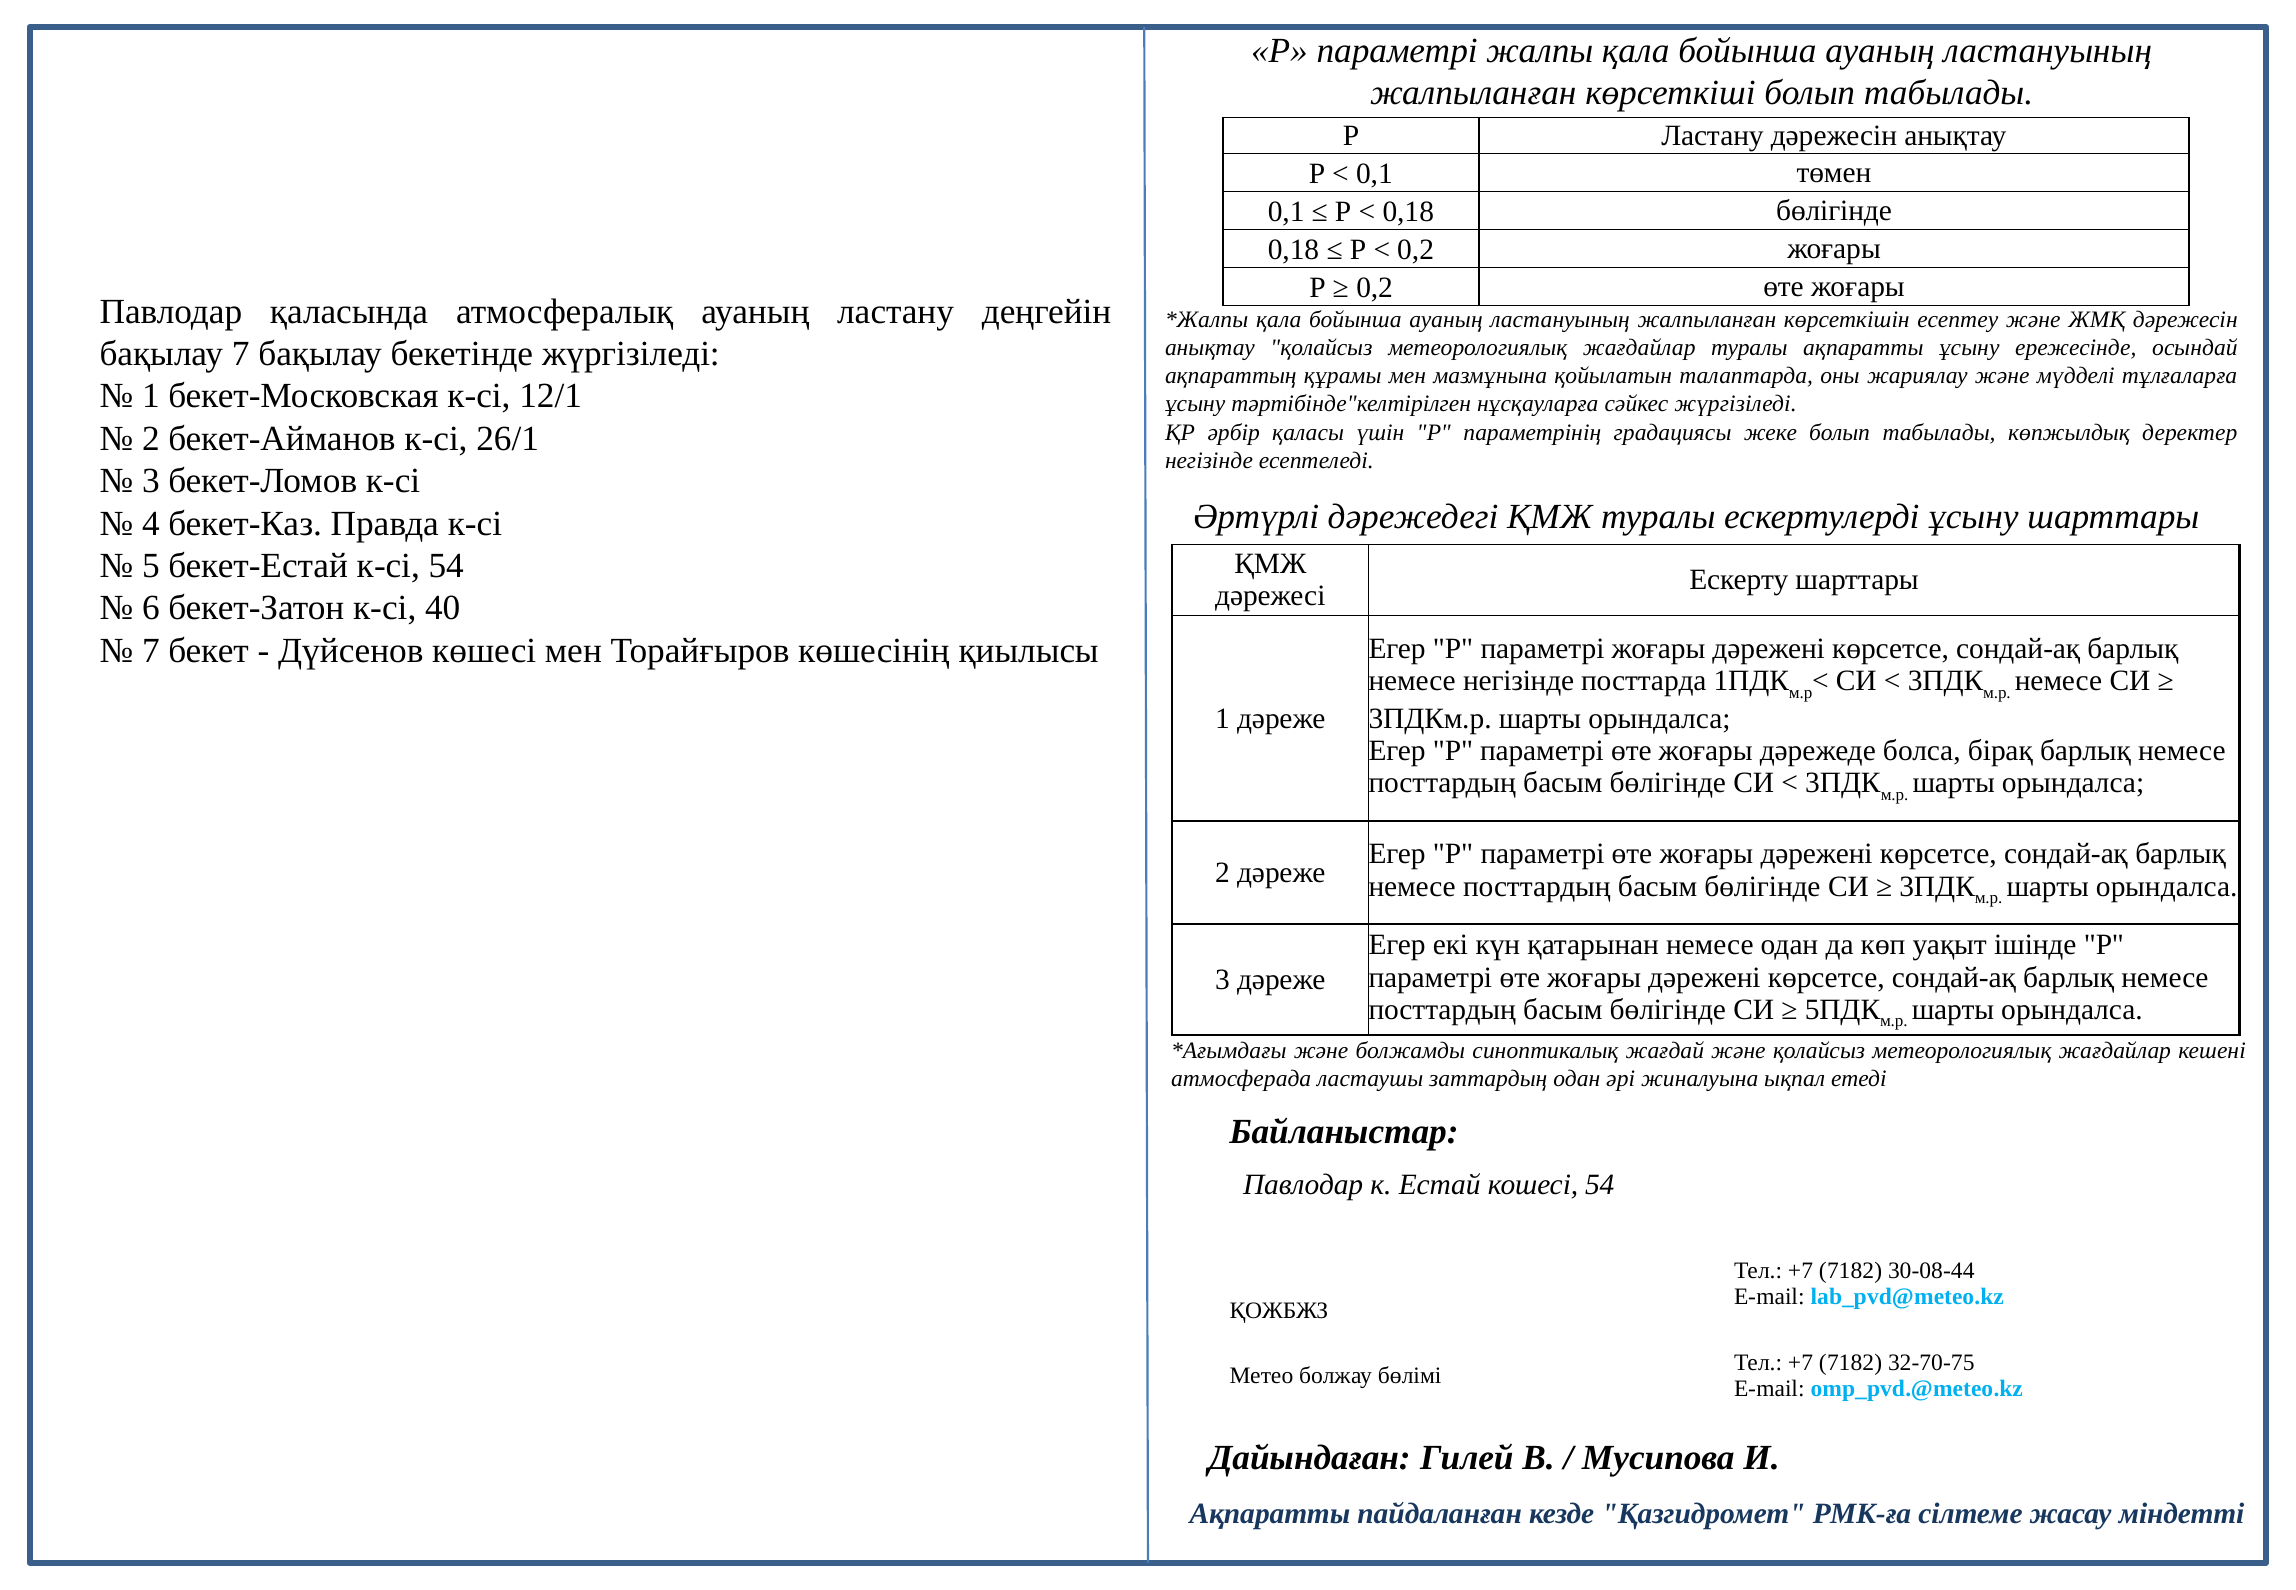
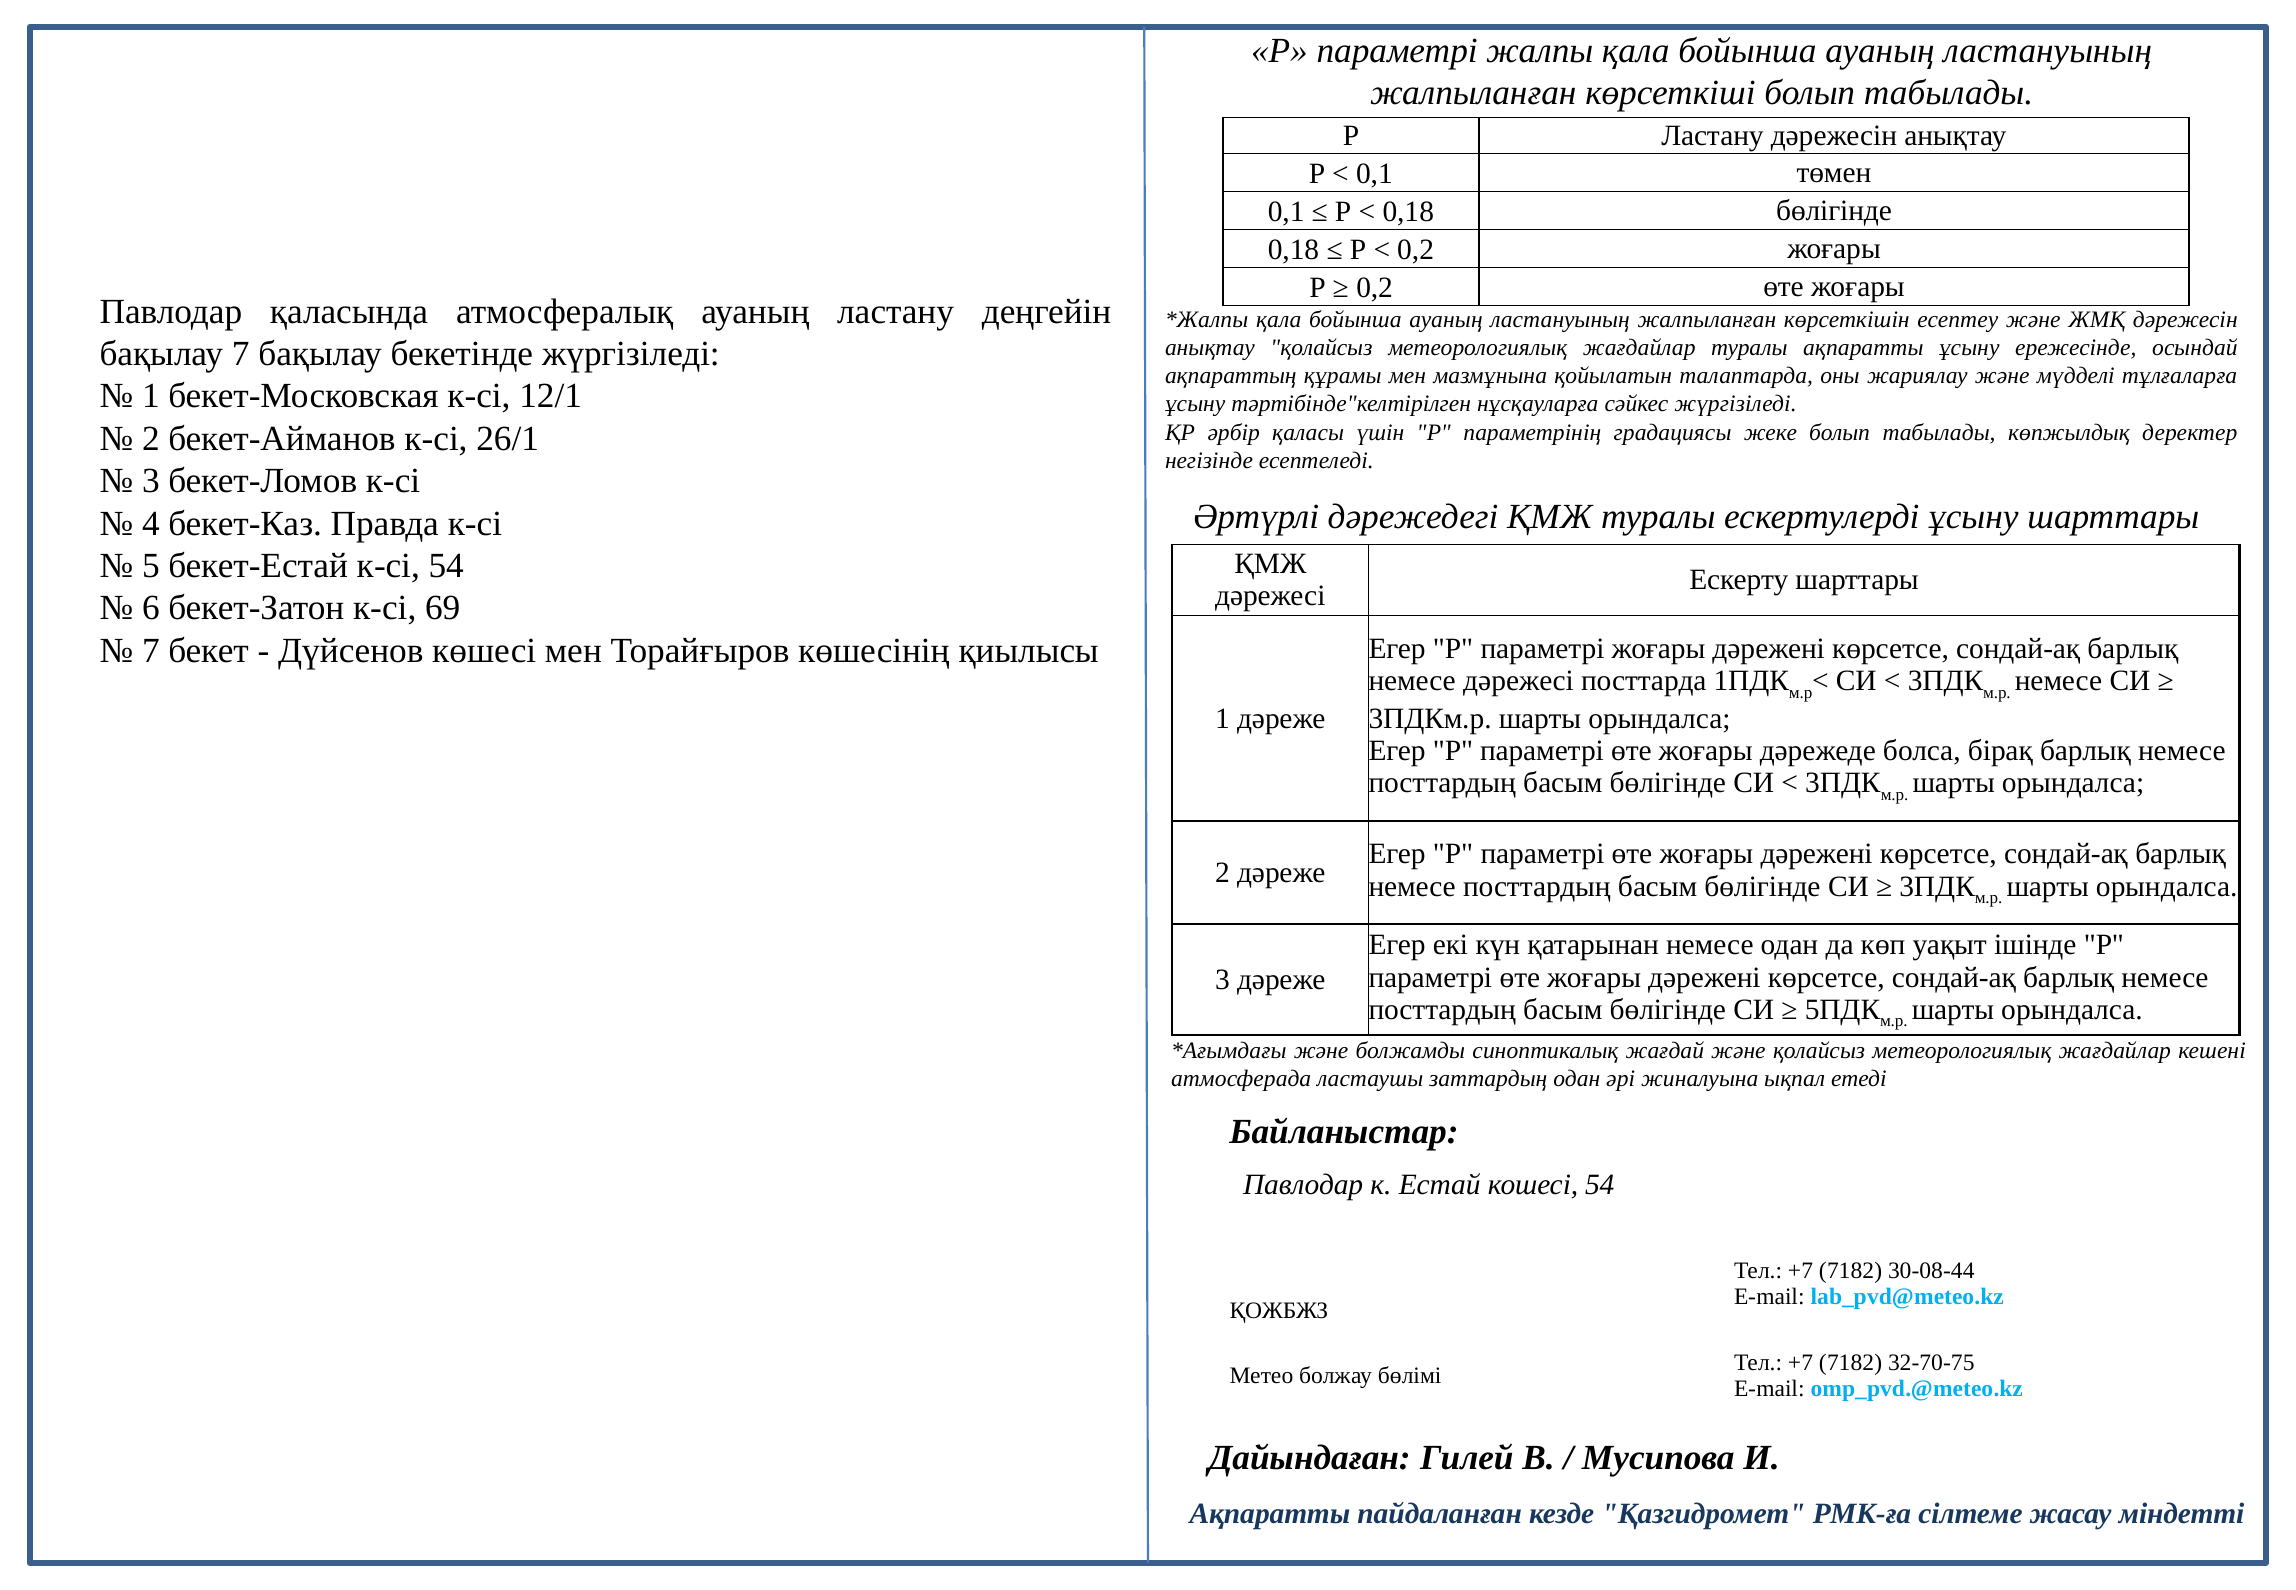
40: 40 -> 69
немесе негізінде: негізінде -> дәрежесі
